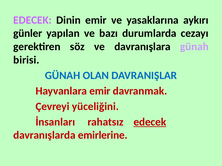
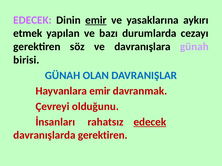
emir at (96, 20) underline: none -> present
günler: günler -> etmek
yüceliğini: yüceliğini -> olduğunu
davranışlarda emirlerine: emirlerine -> gerektiren
